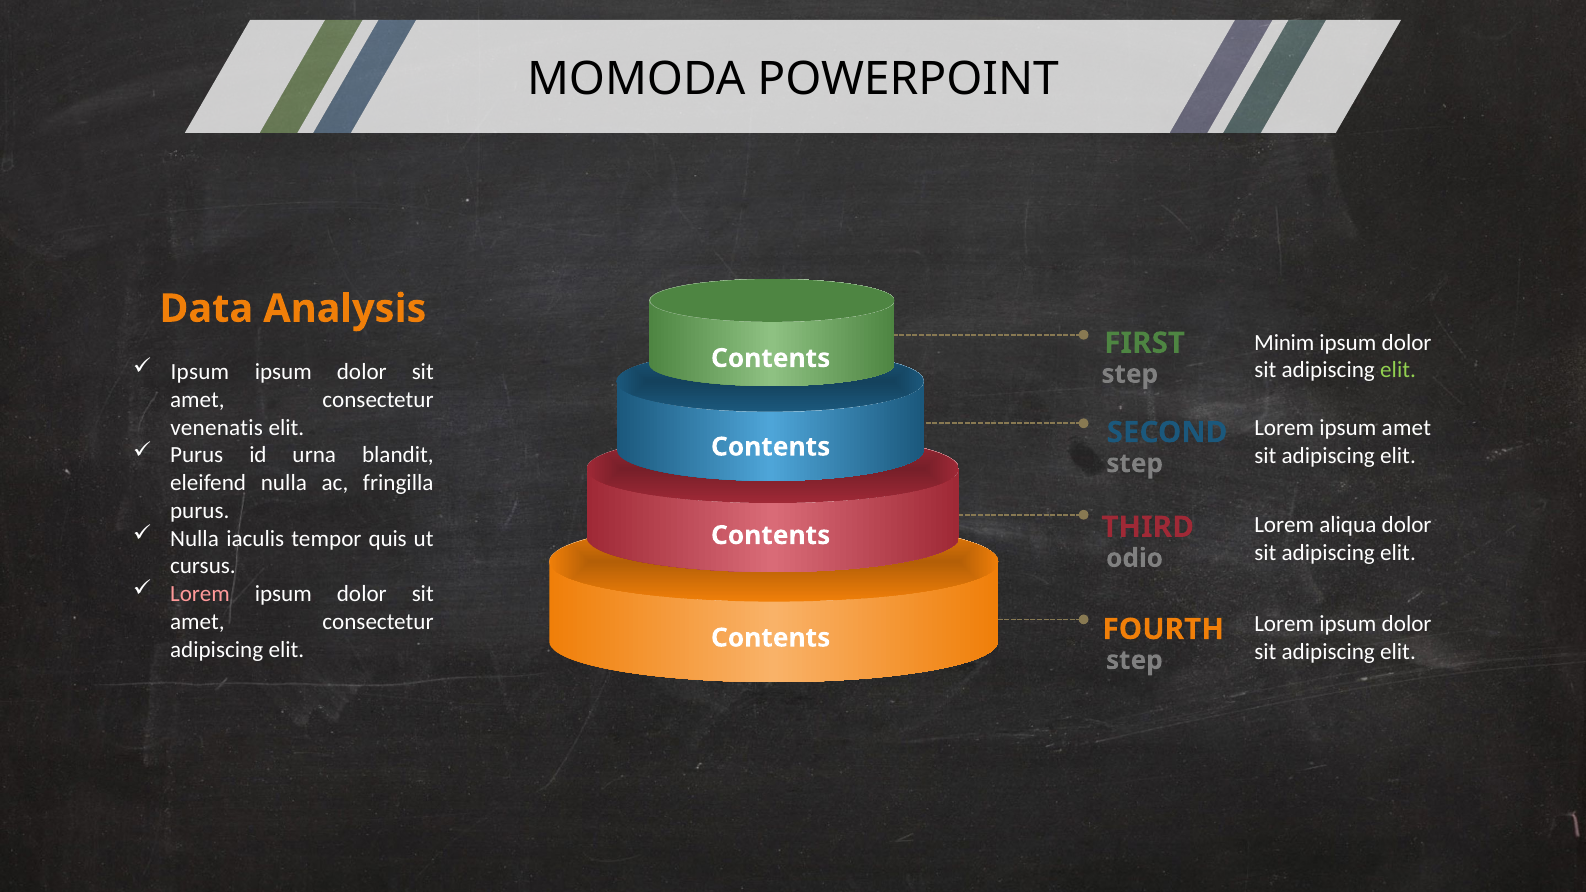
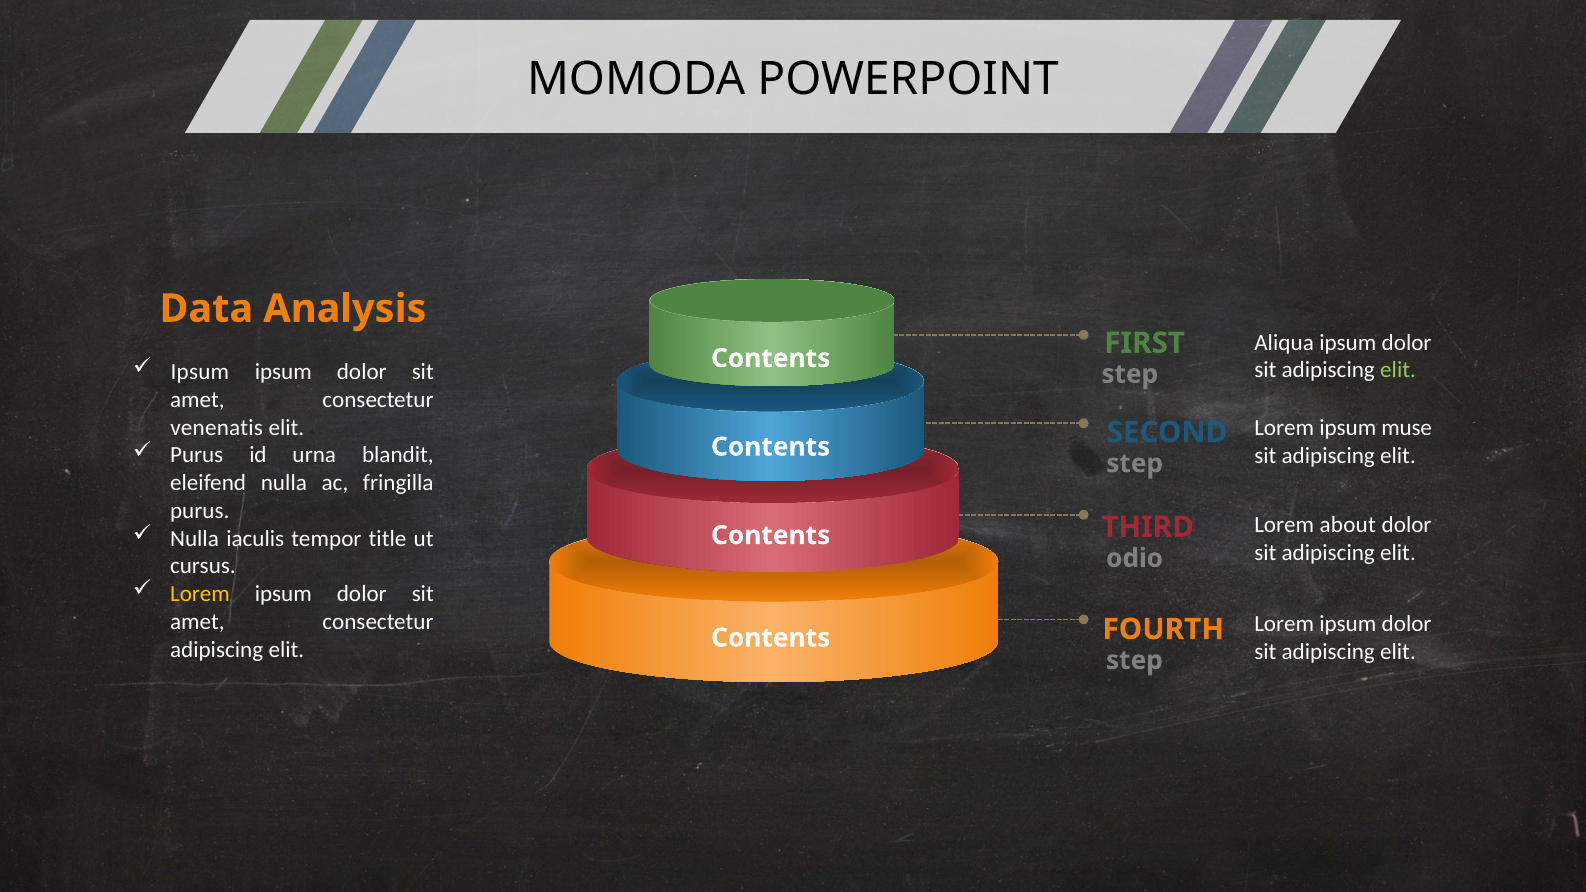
Minim: Minim -> Aliqua
ipsum amet: amet -> muse
aliqua: aliqua -> about
quis: quis -> title
Lorem at (200, 594) colour: pink -> yellow
